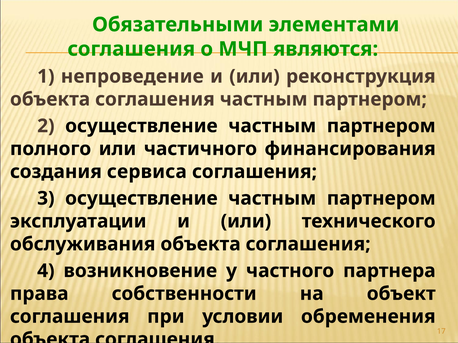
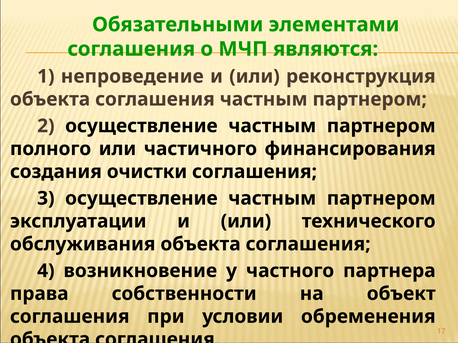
сервиса: сервиса -> очистки
